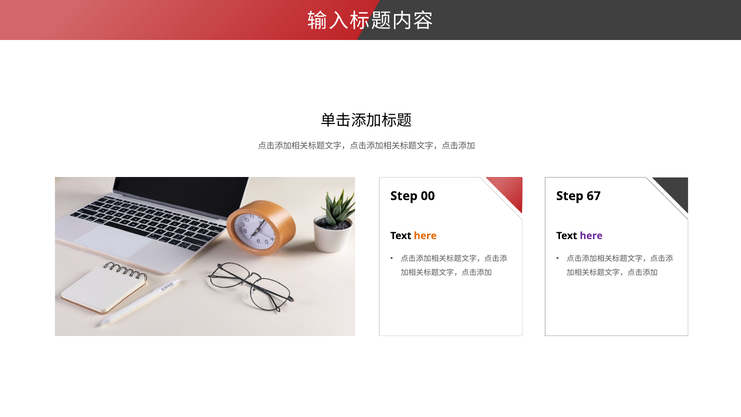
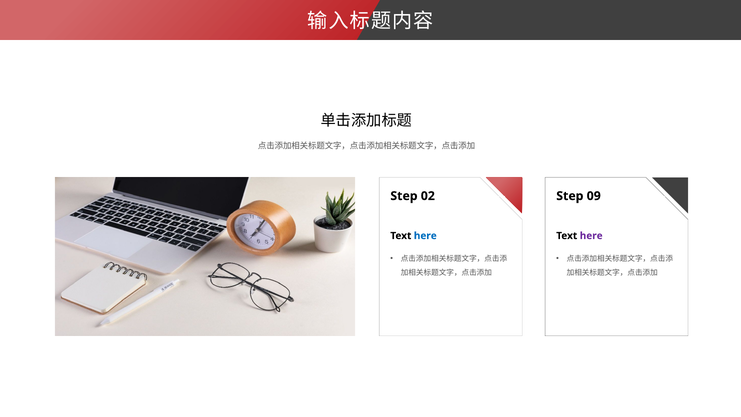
00: 00 -> 02
67: 67 -> 09
here at (425, 236) colour: orange -> blue
